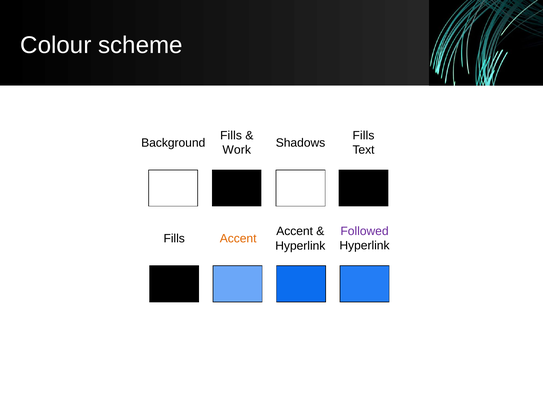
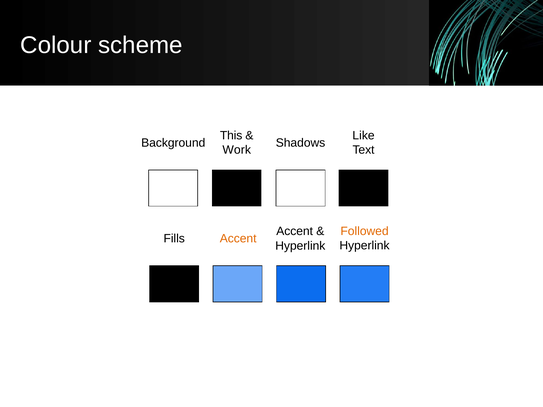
Fills at (231, 136): Fills -> This
Fills at (363, 136): Fills -> Like
Followed colour: purple -> orange
